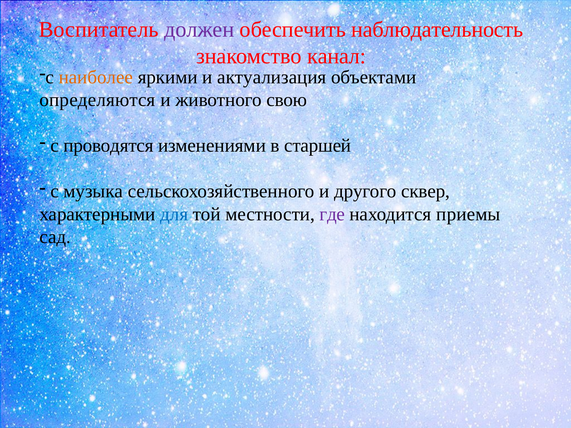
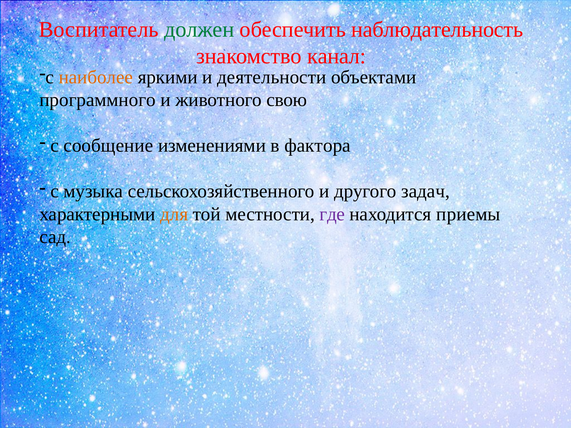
должен colour: purple -> green
актуализация: актуализация -> деятельности
определяются: определяются -> программного
проводятся: проводятся -> сообщение
старшей: старшей -> фактора
сквер: сквер -> задач
для colour: blue -> orange
